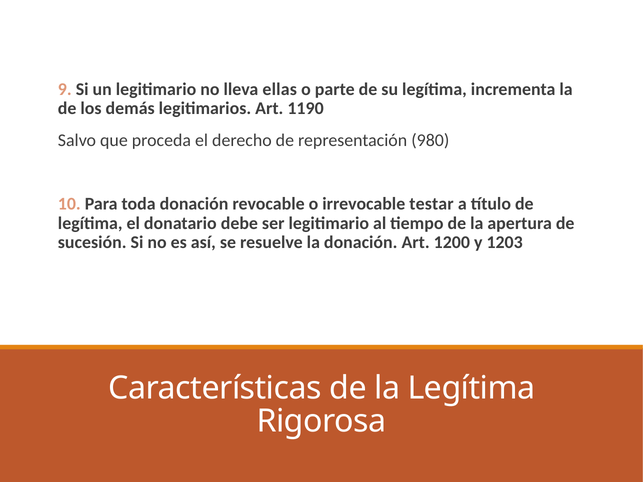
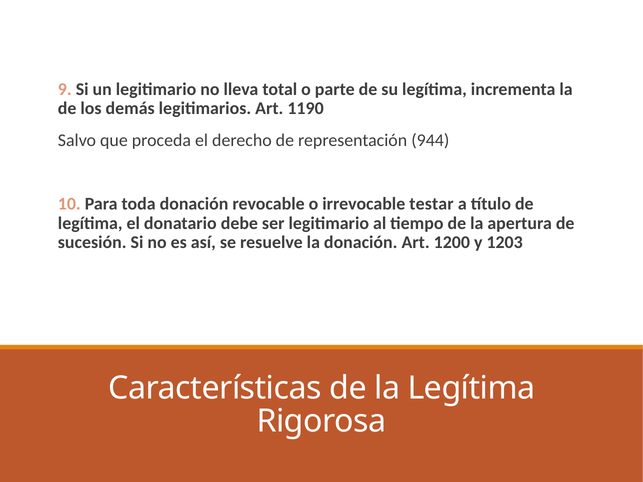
ellas: ellas -> total
980: 980 -> 944
